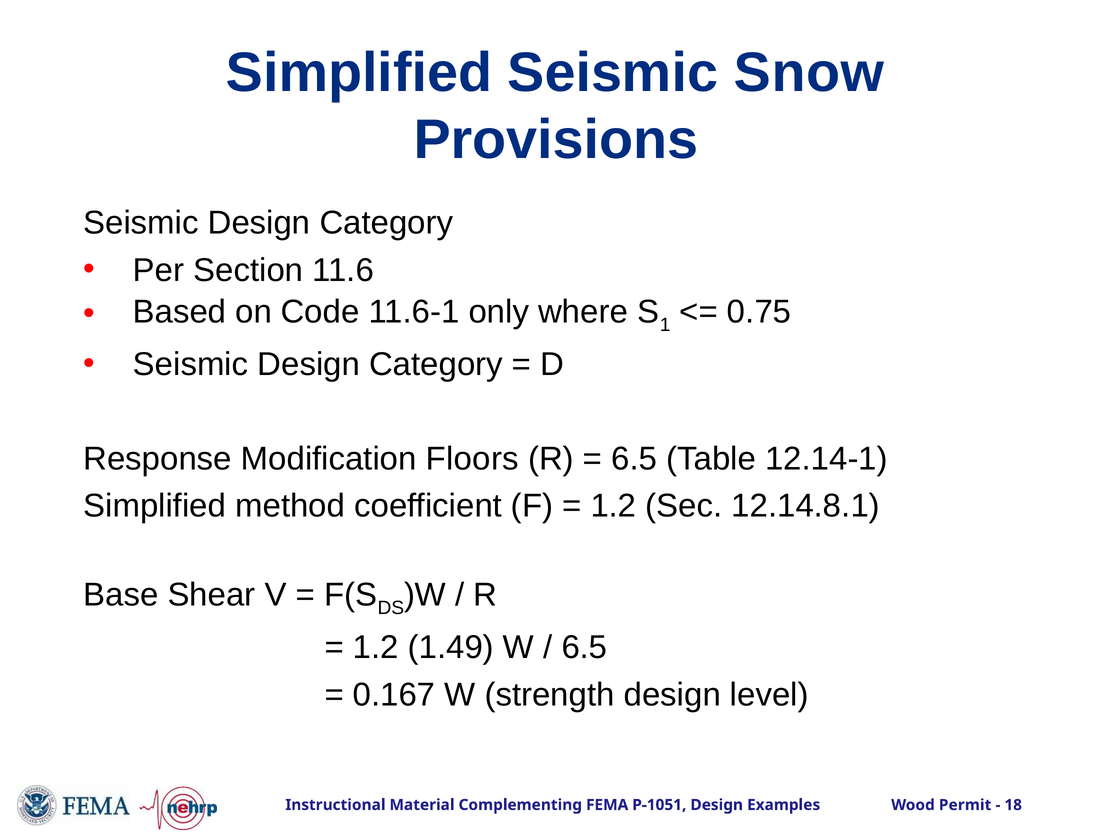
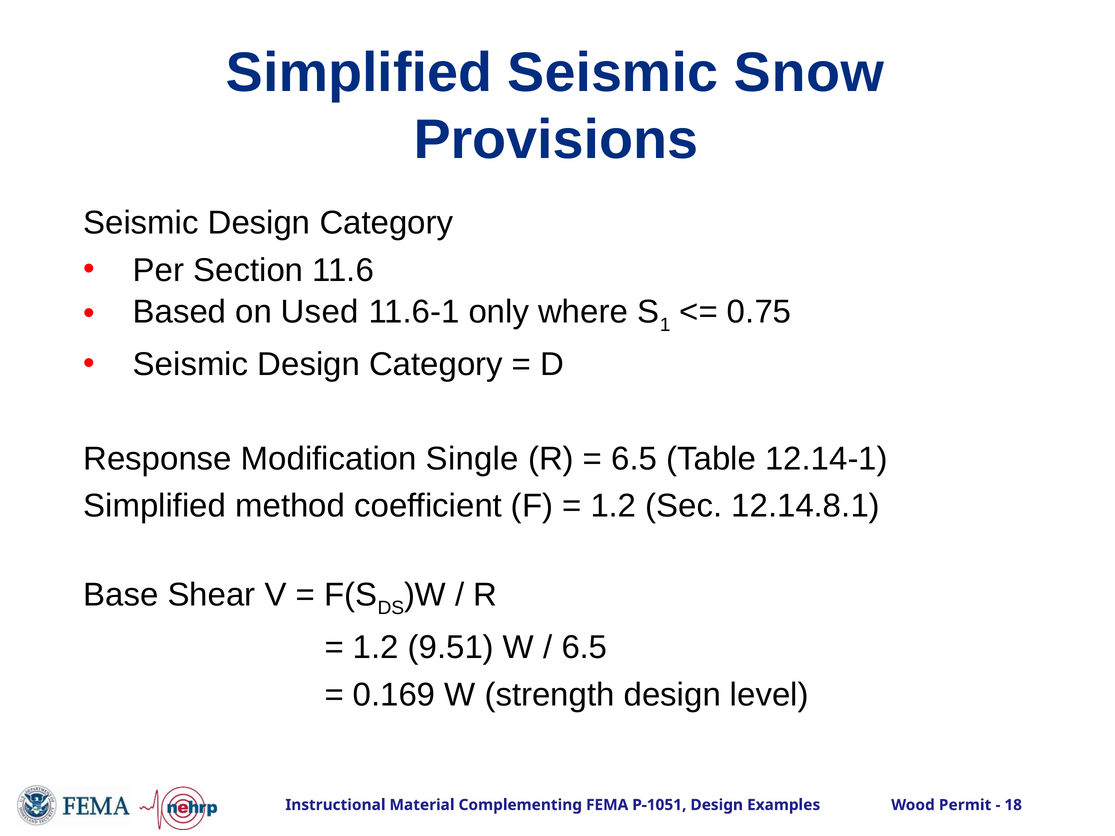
Code: Code -> Used
Floors: Floors -> Single
1.49: 1.49 -> 9.51
0.167: 0.167 -> 0.169
